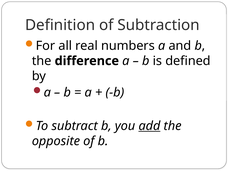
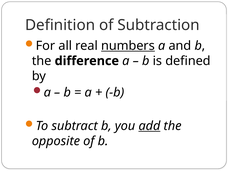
numbers underline: none -> present
